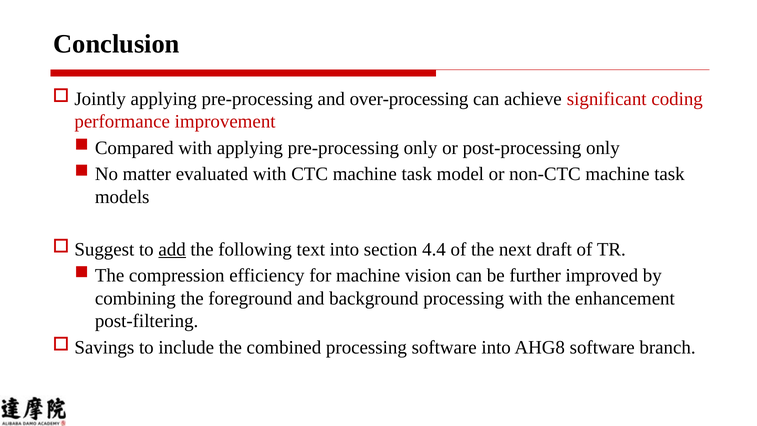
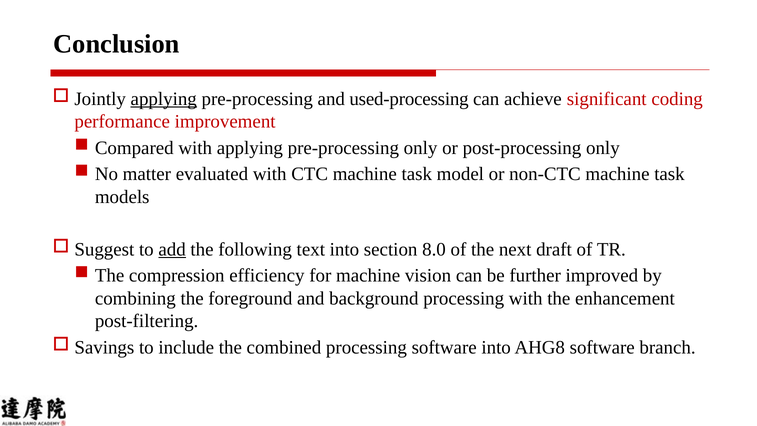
applying at (164, 99) underline: none -> present
over-processing: over-processing -> used-processing
4.4: 4.4 -> 8.0
